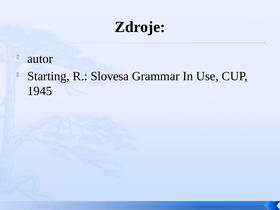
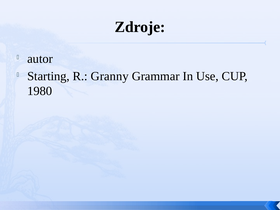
Slovesa: Slovesa -> Granny
1945: 1945 -> 1980
